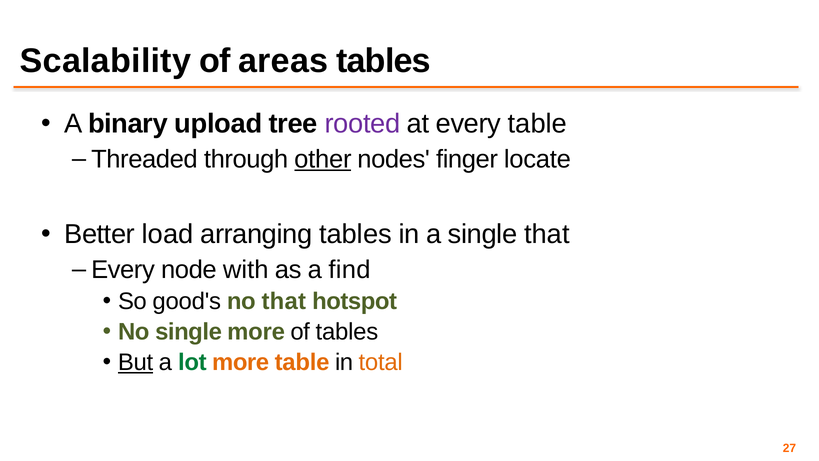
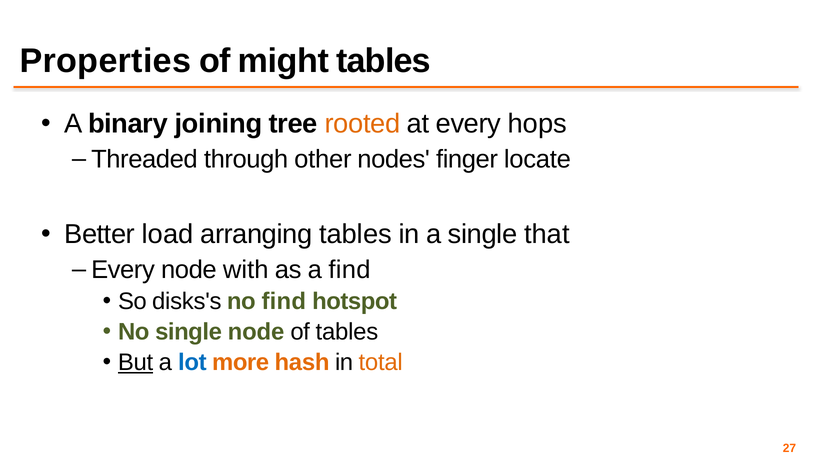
Scalability: Scalability -> Properties
areas: areas -> might
upload: upload -> joining
rooted colour: purple -> orange
every table: table -> hops
other underline: present -> none
good's: good's -> disks's
no that: that -> find
single more: more -> node
lot colour: green -> blue
more table: table -> hash
